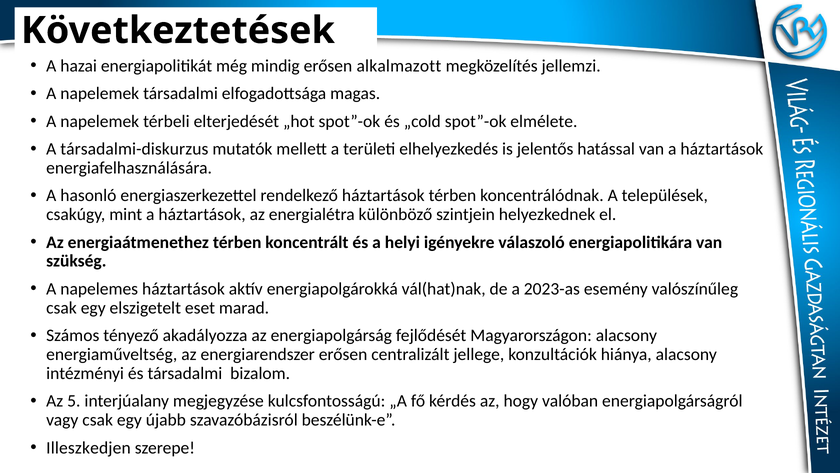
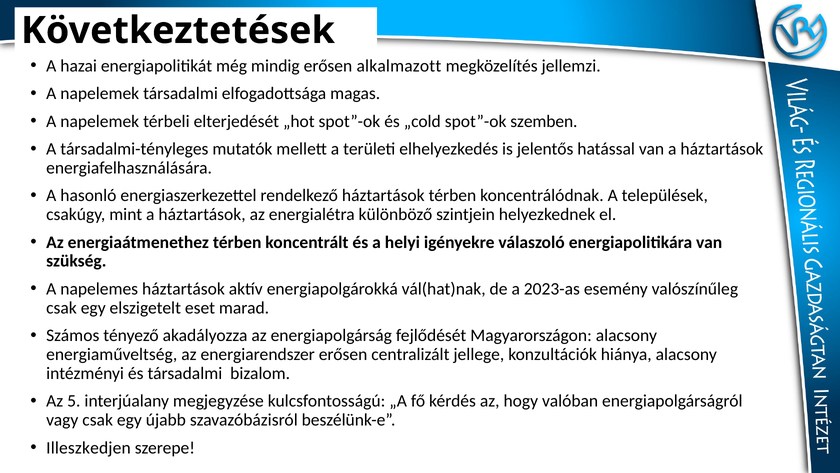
elmélete: elmélete -> szemben
társadalmi-diskurzus: társadalmi-diskurzus -> társadalmi-tényleges
